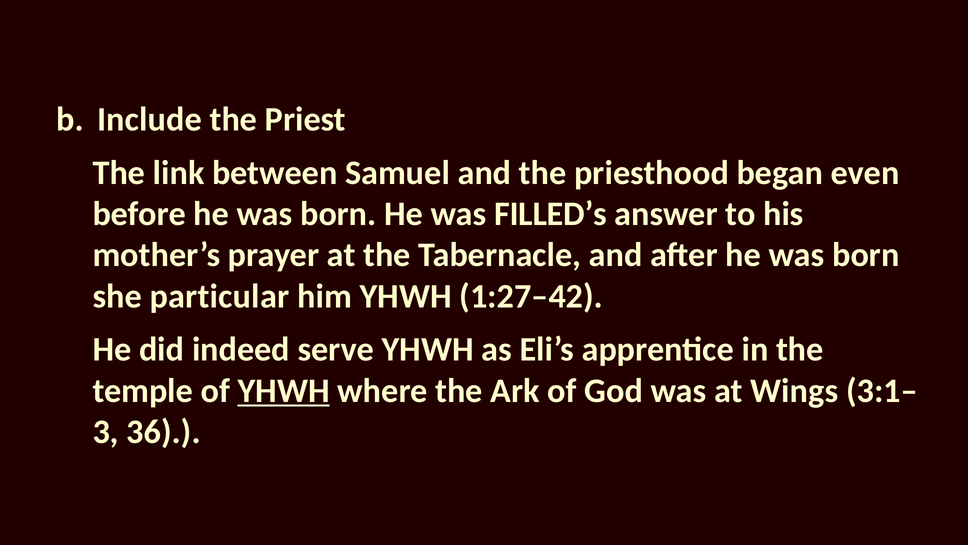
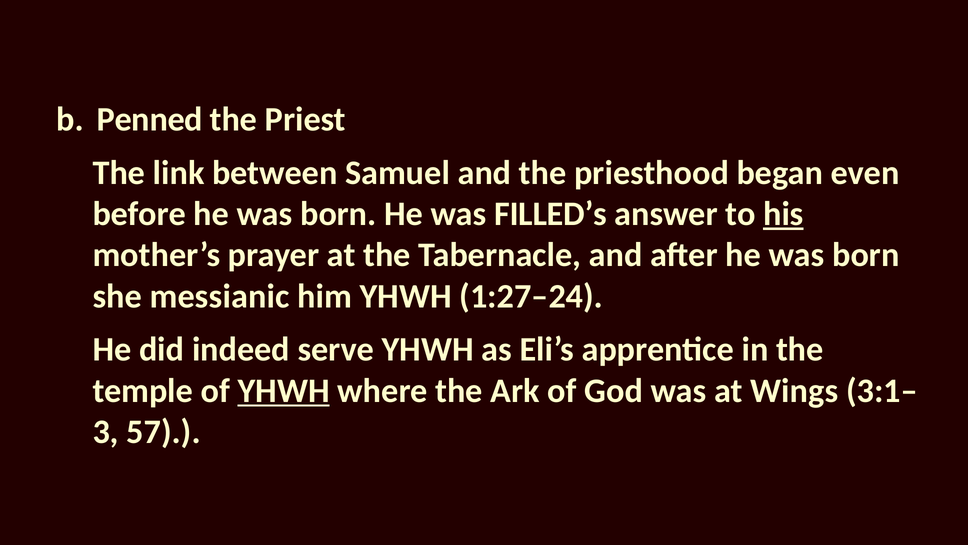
Include: Include -> Penned
his underline: none -> present
particular: particular -> messianic
1:27–42: 1:27–42 -> 1:27–24
36: 36 -> 57
